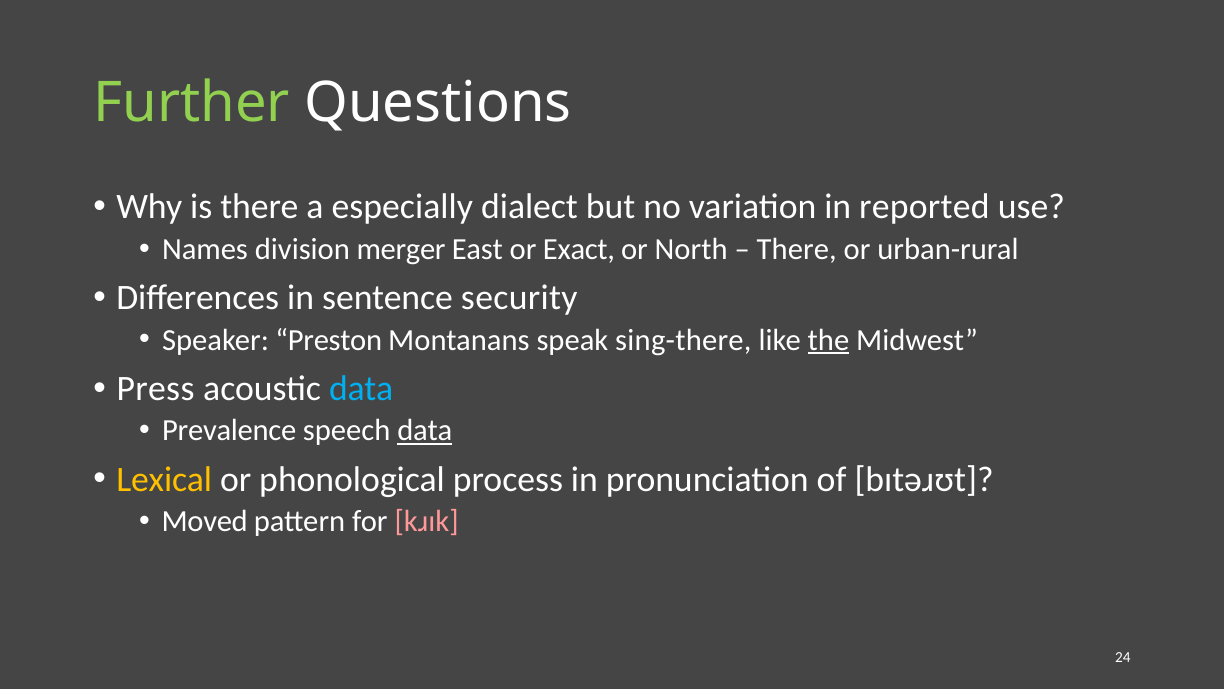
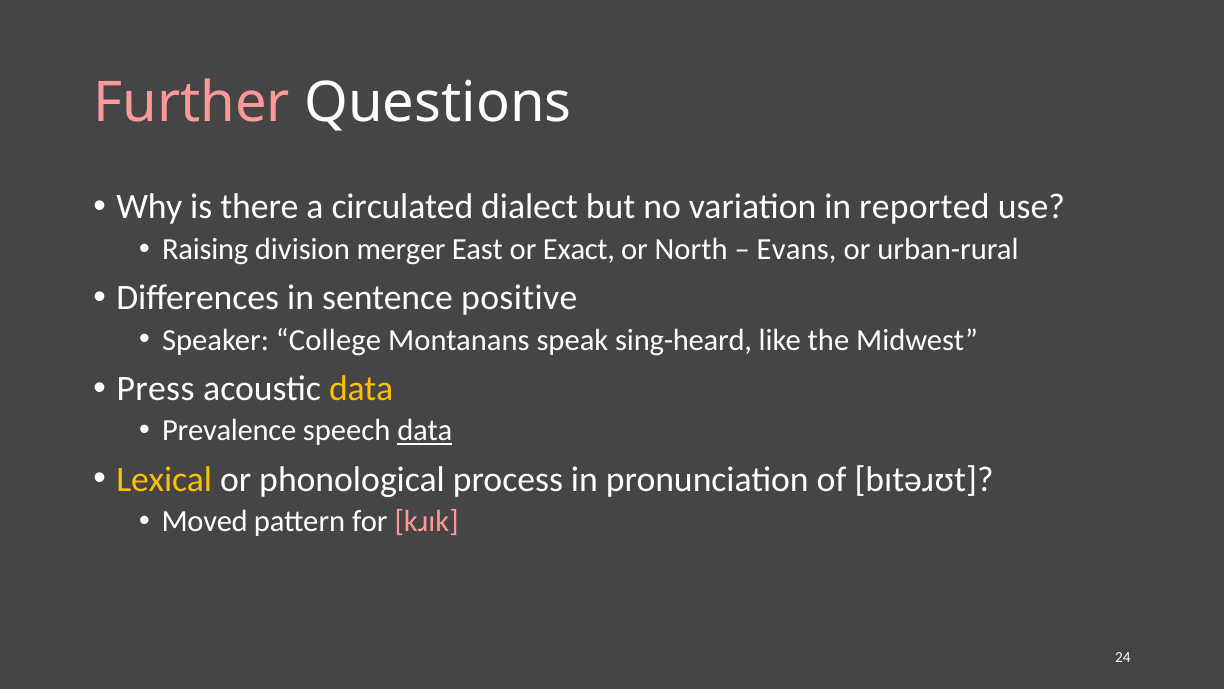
Further colour: light green -> pink
especially: especially -> circulated
Names: Names -> Raising
There at (797, 249): There -> Evans
security: security -> positive
Preston: Preston -> College
sing-there: sing-there -> sing-heard
the underline: present -> none
data at (361, 388) colour: light blue -> yellow
